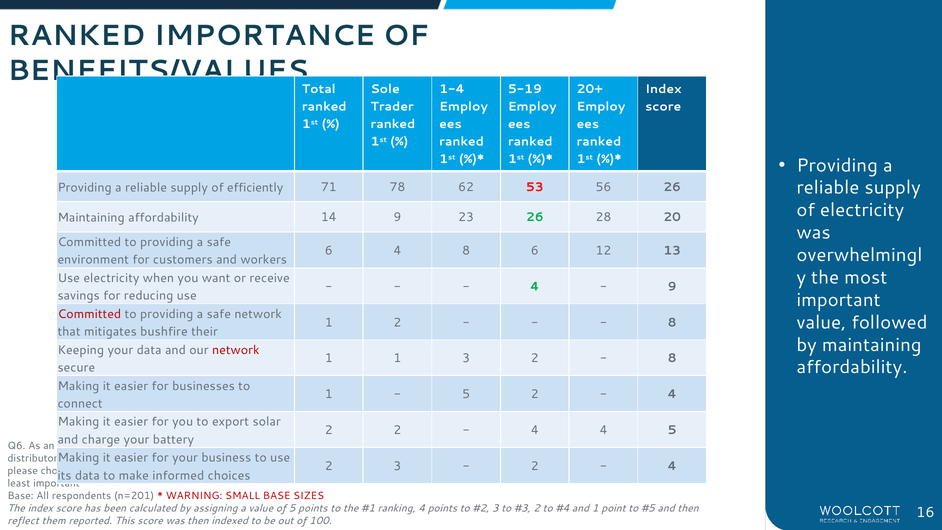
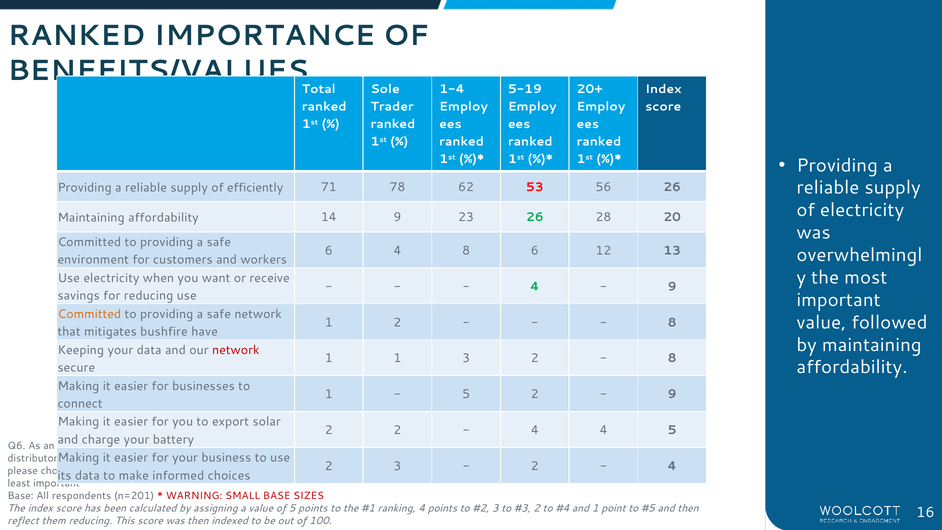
Committed at (89, 314) colour: red -> orange
their: their -> have
4 at (672, 394): 4 -> 9
them reported: reported -> reducing
